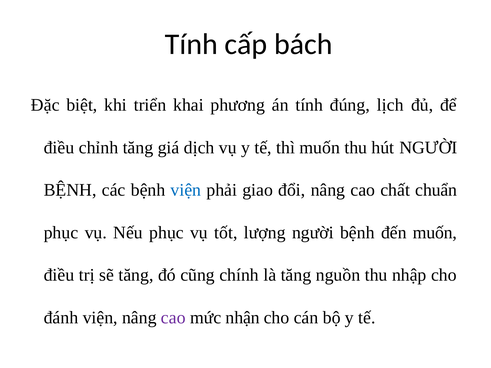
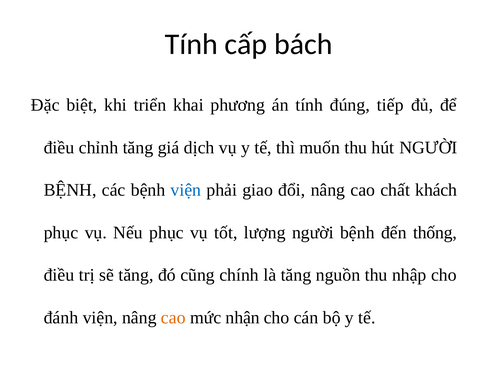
lịch: lịch -> tiếp
chuẩn: chuẩn -> khách
đến muốn: muốn -> thống
cao at (173, 318) colour: purple -> orange
